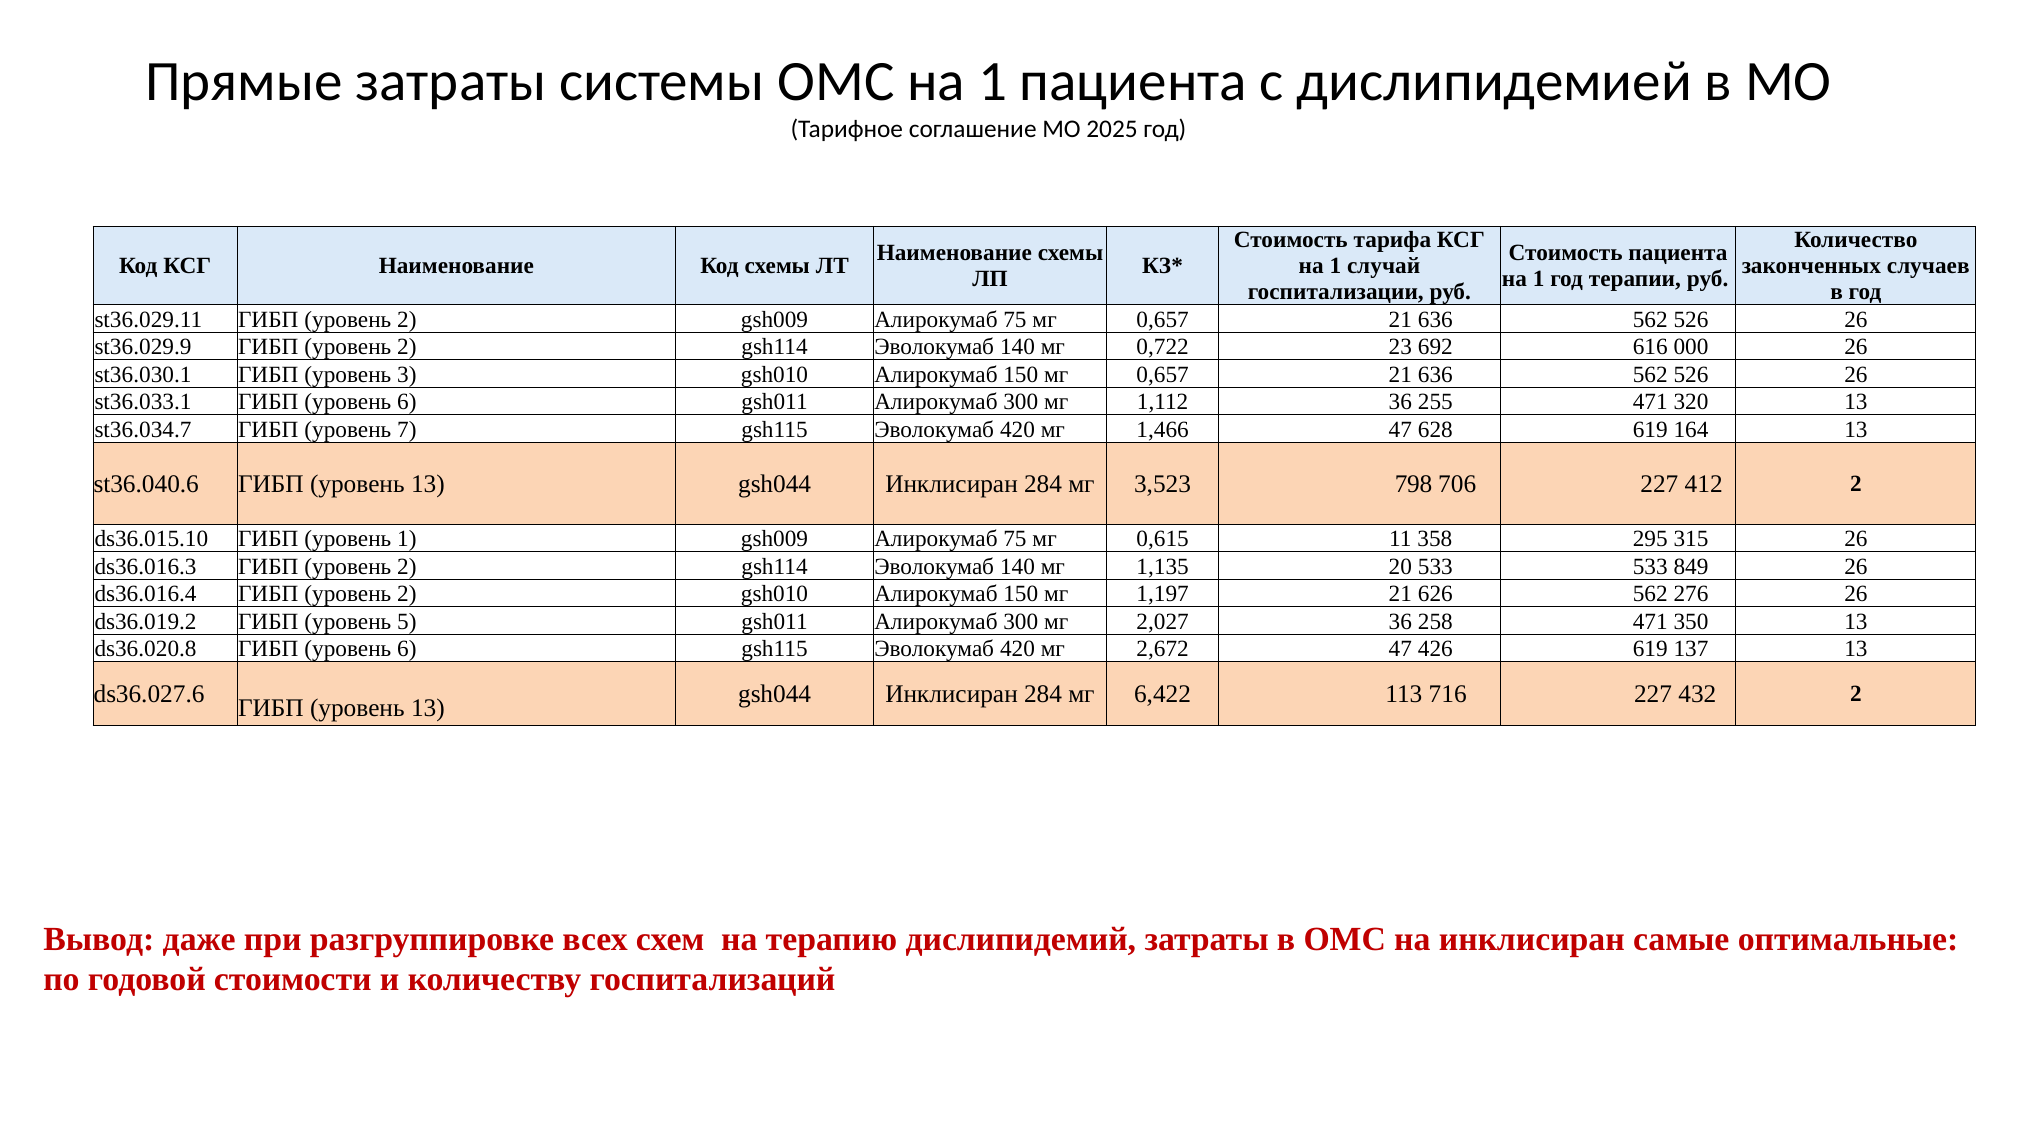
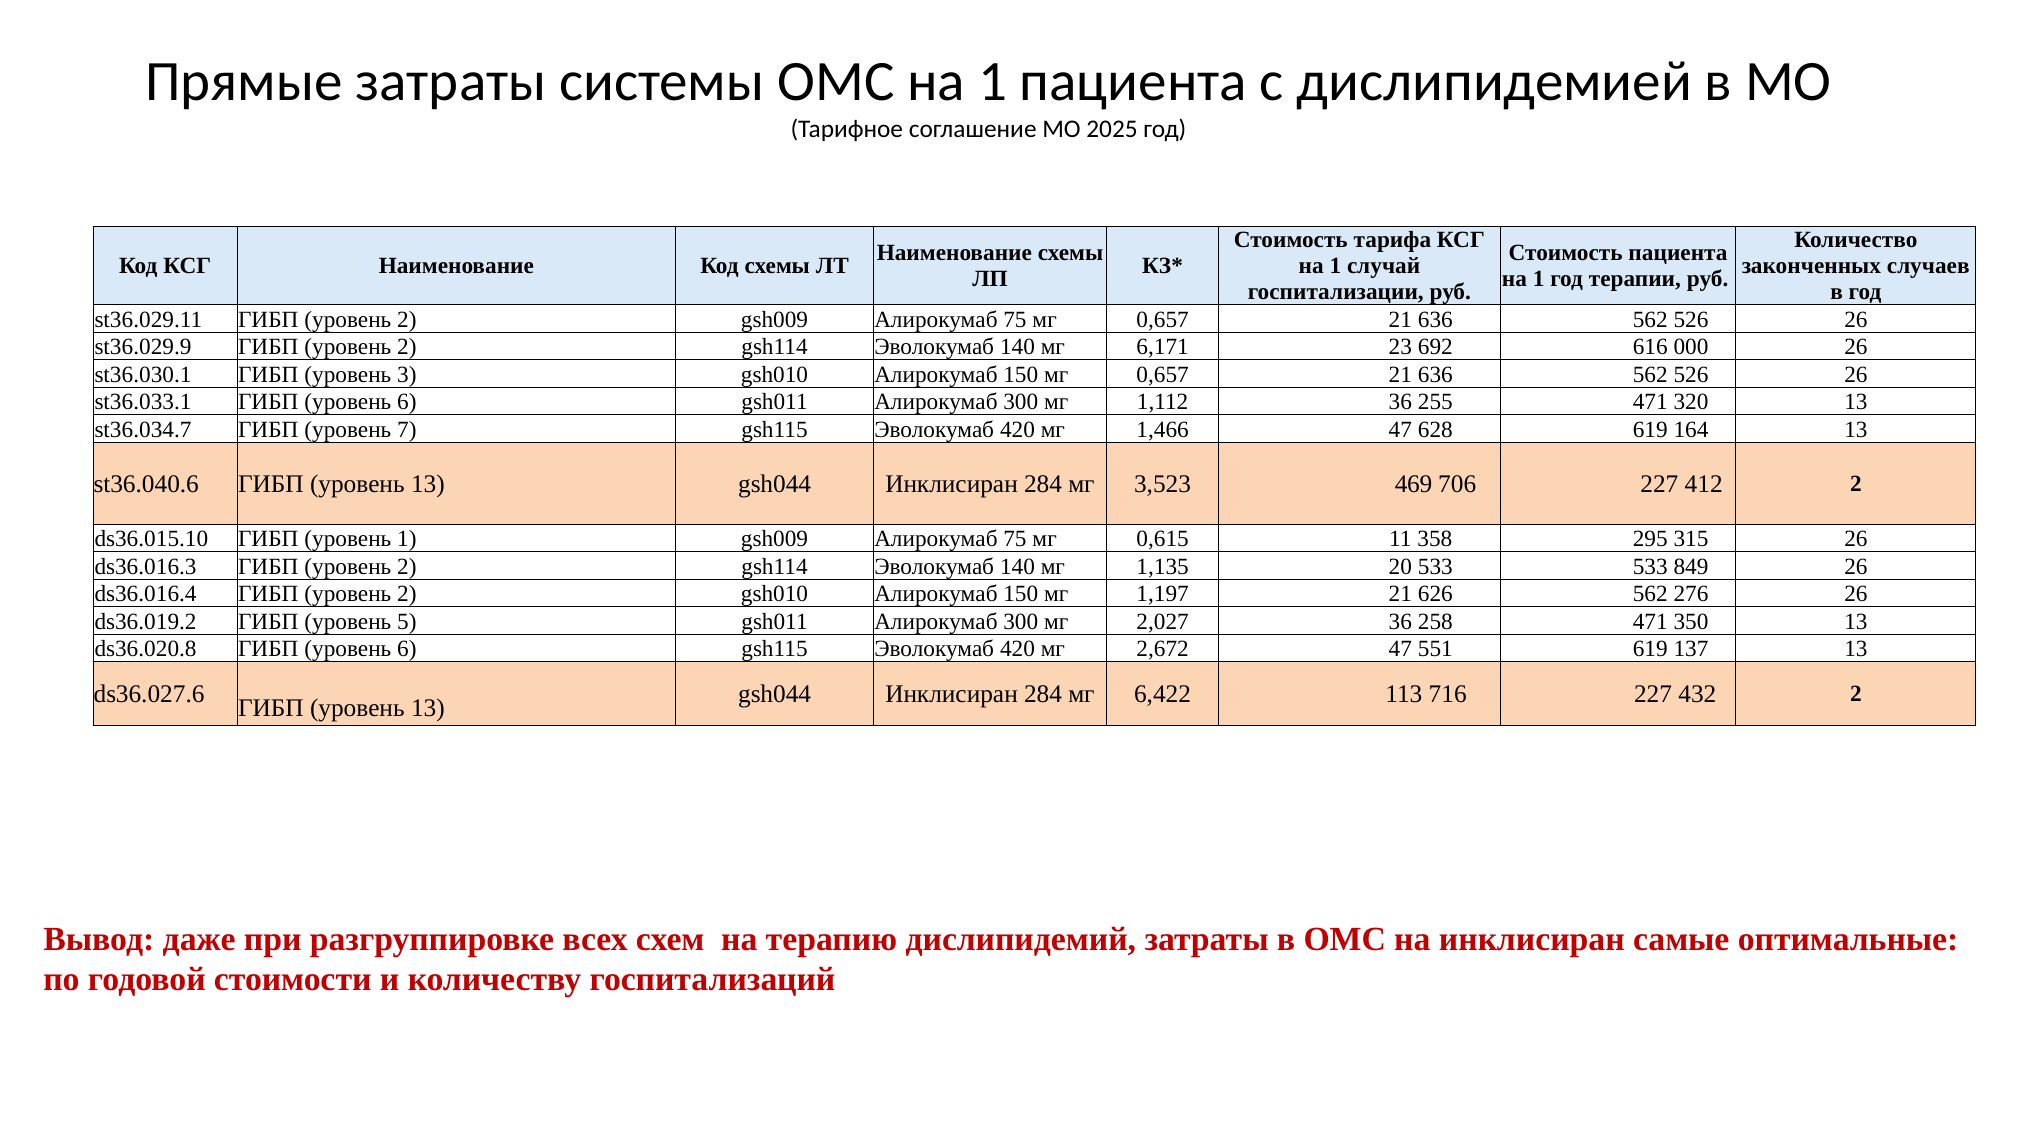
0,722: 0,722 -> 6,171
798: 798 -> 469
426: 426 -> 551
